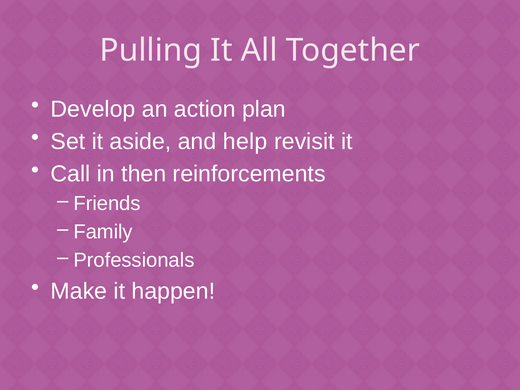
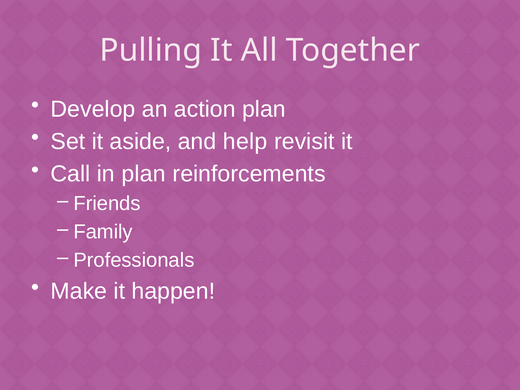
in then: then -> plan
